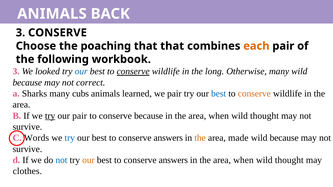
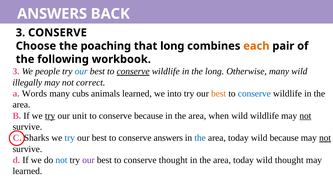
ANIMALS at (52, 14): ANIMALS -> ANSWERS
that that: that -> long
looked: looked -> people
because at (27, 83): because -> illegally
Sharks: Sharks -> Words
we pair: pair -> into
best at (219, 94) colour: blue -> orange
conserve at (254, 94) colour: orange -> blue
our pair: pair -> unit
thought at (264, 116): thought -> wildlife
not at (305, 116) underline: none -> present
Words: Words -> Sharks
the at (200, 138) colour: orange -> blue
made at (238, 138): made -> today
not at (325, 138) underline: none -> present
our at (88, 160) colour: orange -> purple
answers at (173, 160): answers -> thought
when at (243, 160): when -> today
clothes at (27, 171): clothes -> learned
